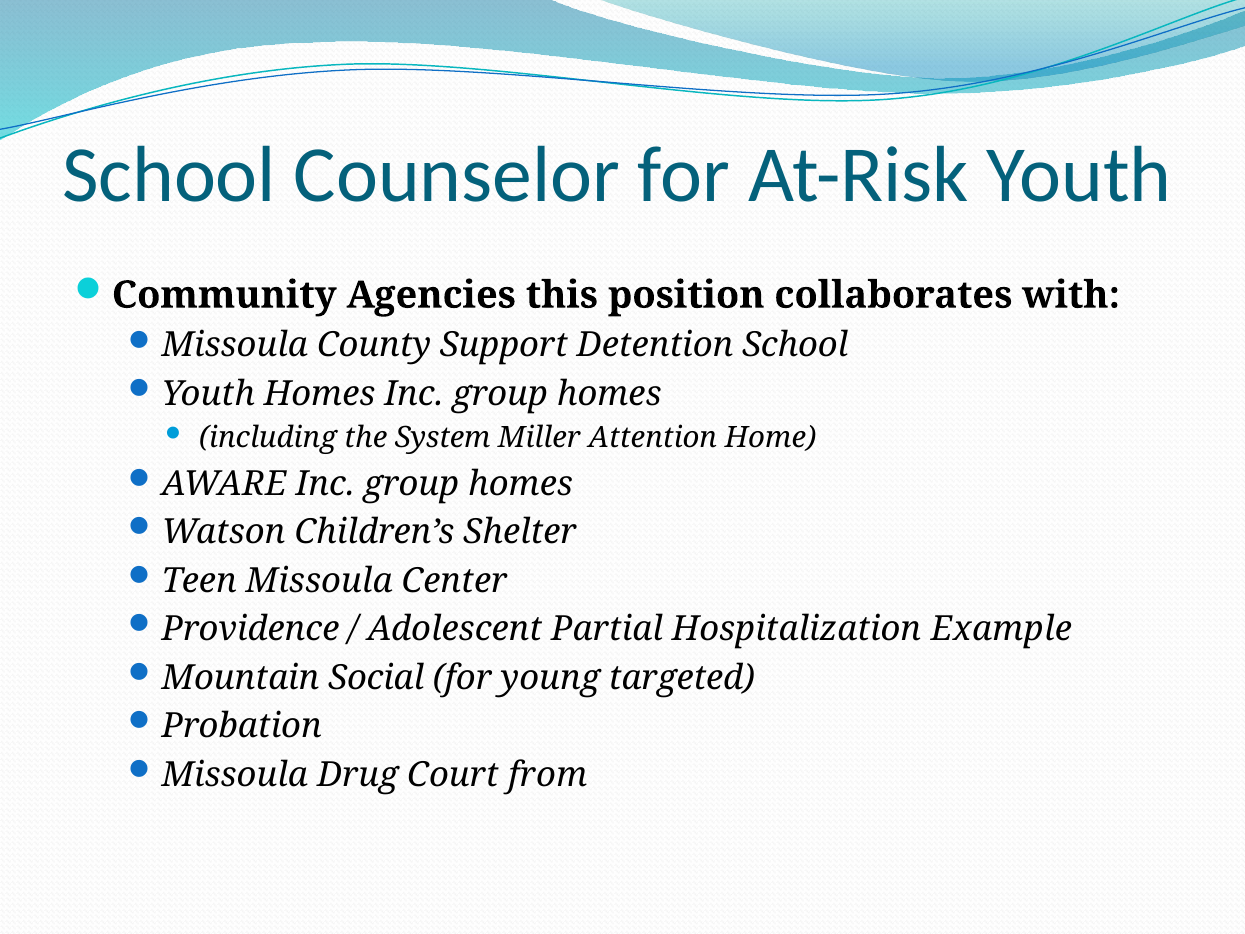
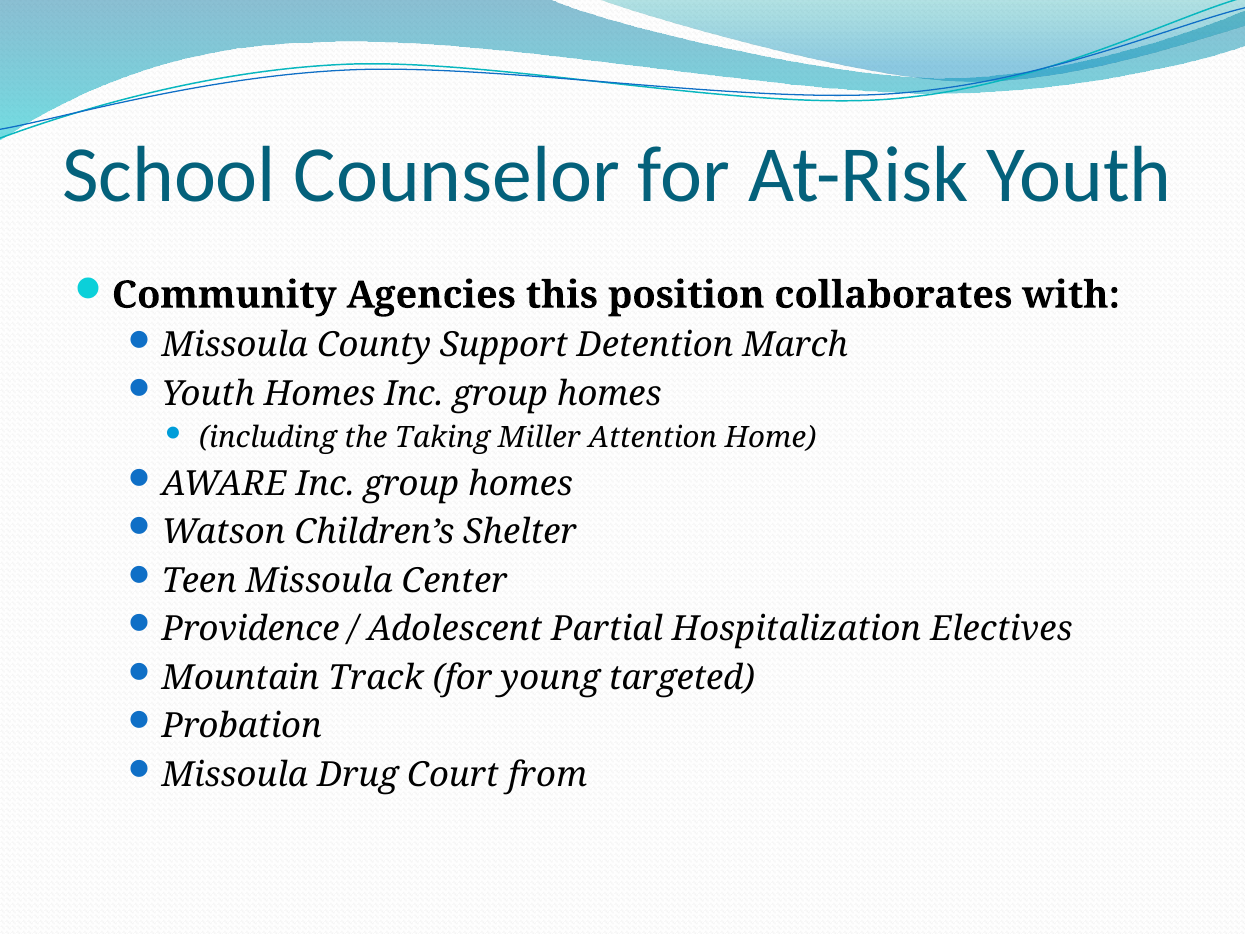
Detention School: School -> March
System: System -> Taking
Example: Example -> Electives
Social: Social -> Track
